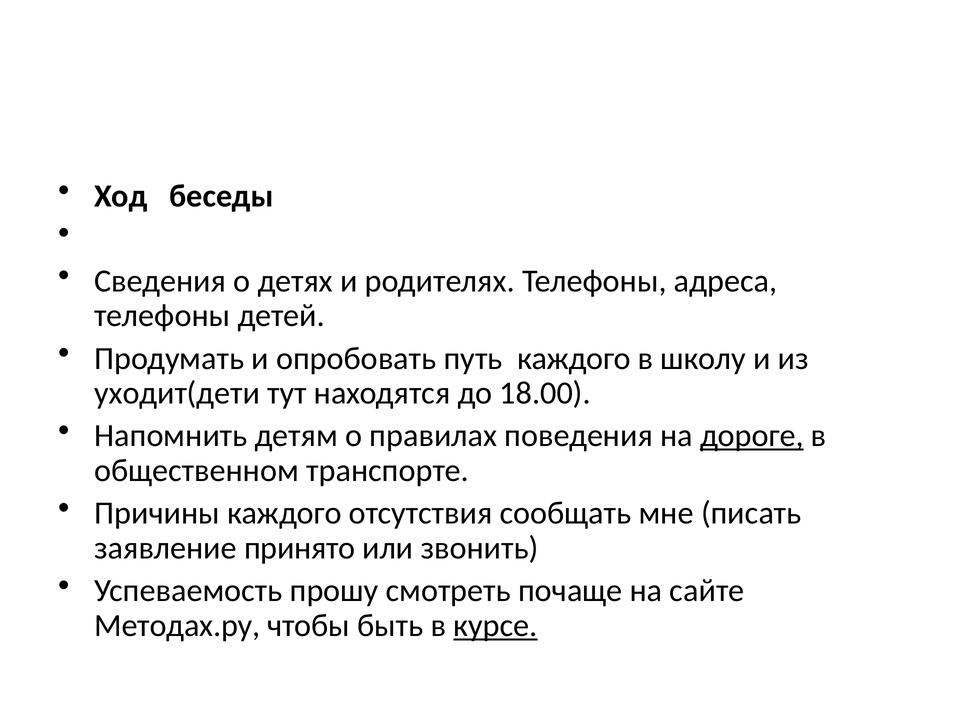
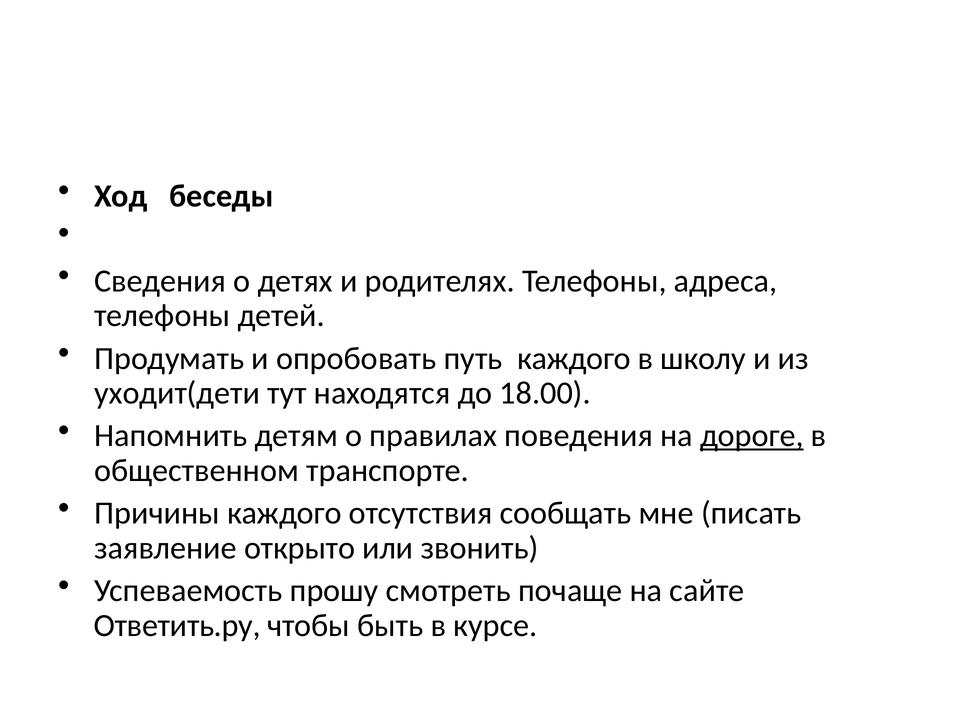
принято: принято -> открыто
Методах.ру: Методах.ру -> Ответить.ру
курсе underline: present -> none
